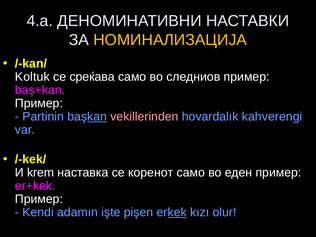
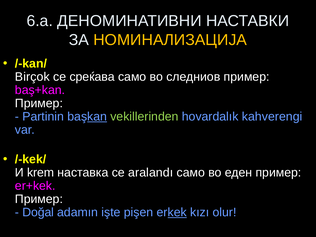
4.a: 4.a -> 6.a
Koltuk: Koltuk -> Birçok
vekillerinden colour: pink -> light green
коренот: коренот -> aralandı
Kendi: Kendi -> Doğal
